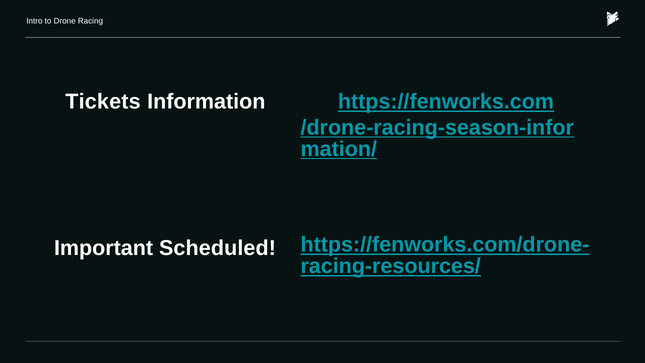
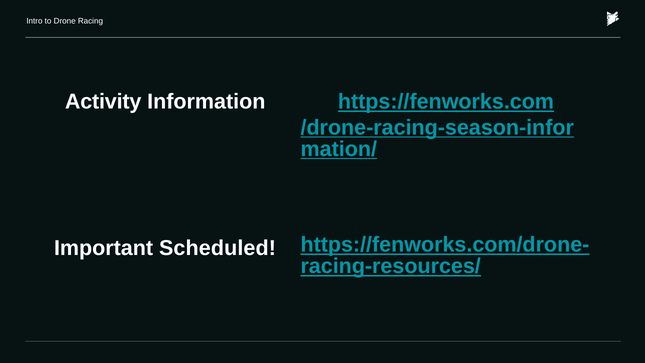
Tickets: Tickets -> Activity
